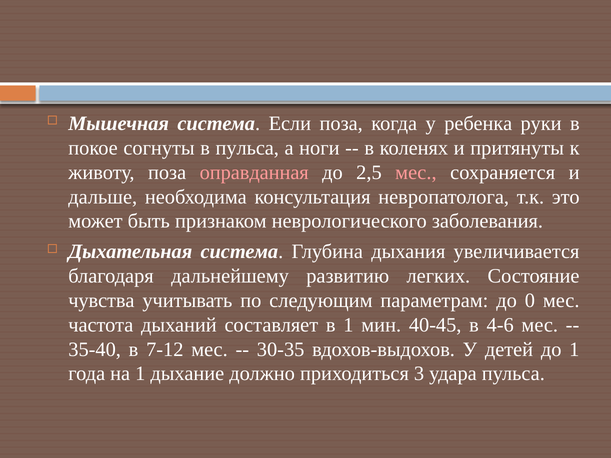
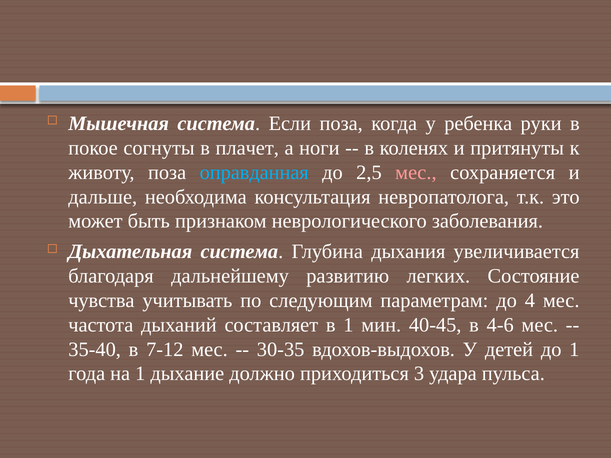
в пульса: пульса -> плачет
оправданная colour: pink -> light blue
0: 0 -> 4
